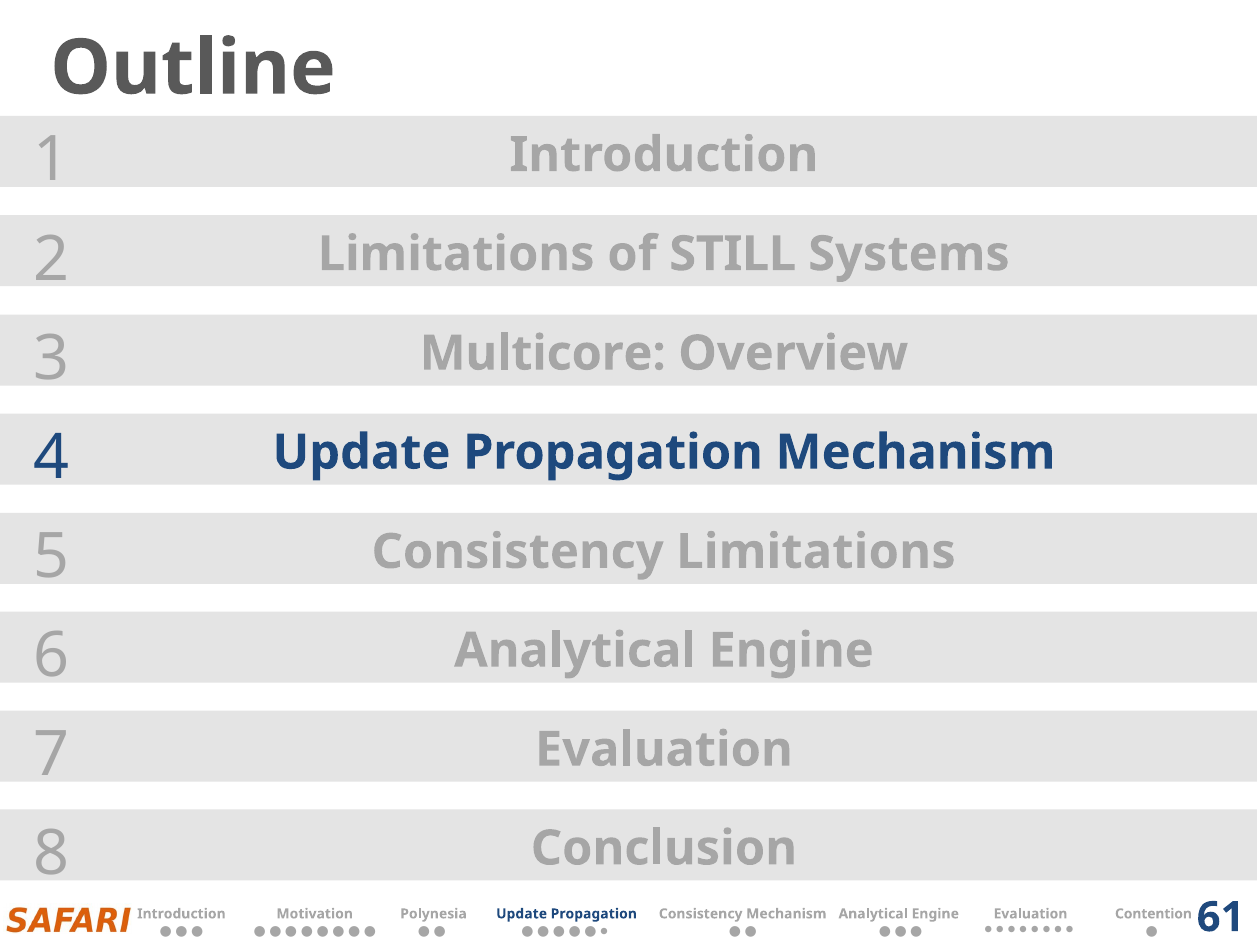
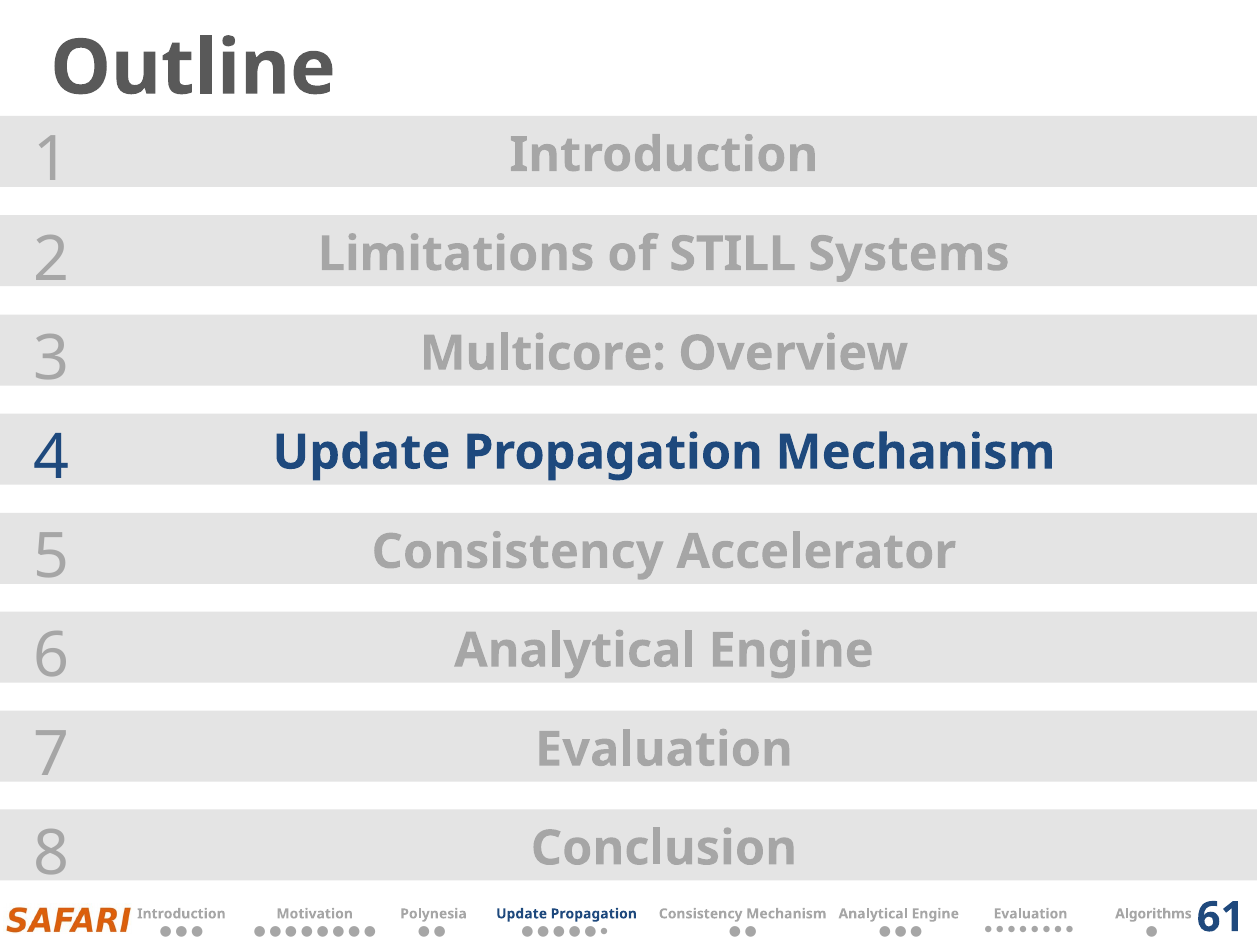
Consistency Limitations: Limitations -> Accelerator
Contention: Contention -> Algorithms
